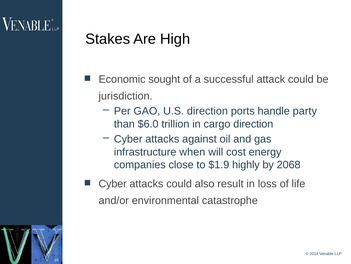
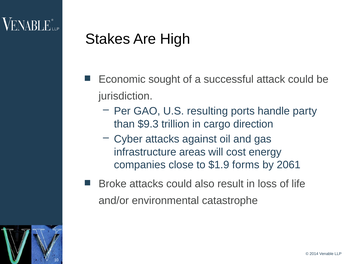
U.S direction: direction -> resulting
$6.0: $6.0 -> $9.3
when: when -> areas
highly: highly -> forms
2068: 2068 -> 2061
Cyber at (113, 183): Cyber -> Broke
